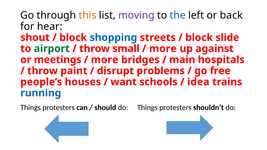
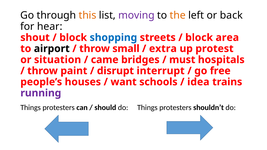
the colour: blue -> orange
slide: slide -> area
airport colour: green -> black
more at (163, 49): more -> extra
against: against -> protest
meetings: meetings -> situation
more at (105, 60): more -> came
main: main -> must
problems: problems -> interrupt
running colour: blue -> purple
